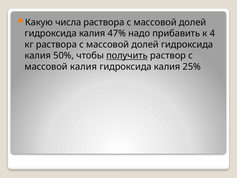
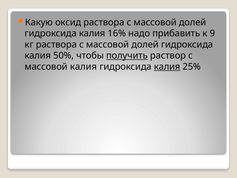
числа: числа -> оксид
47%: 47% -> 16%
4: 4 -> 9
калия at (167, 67) underline: none -> present
